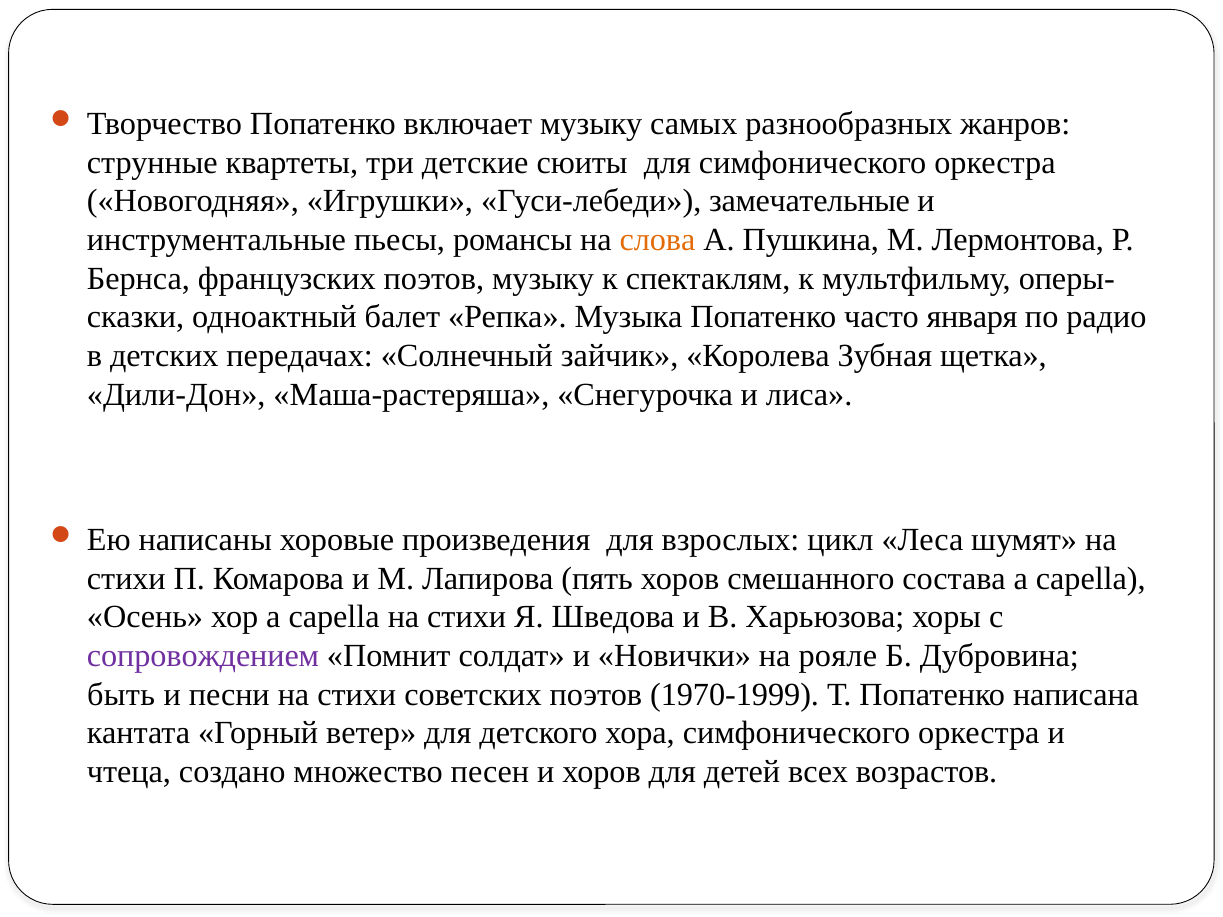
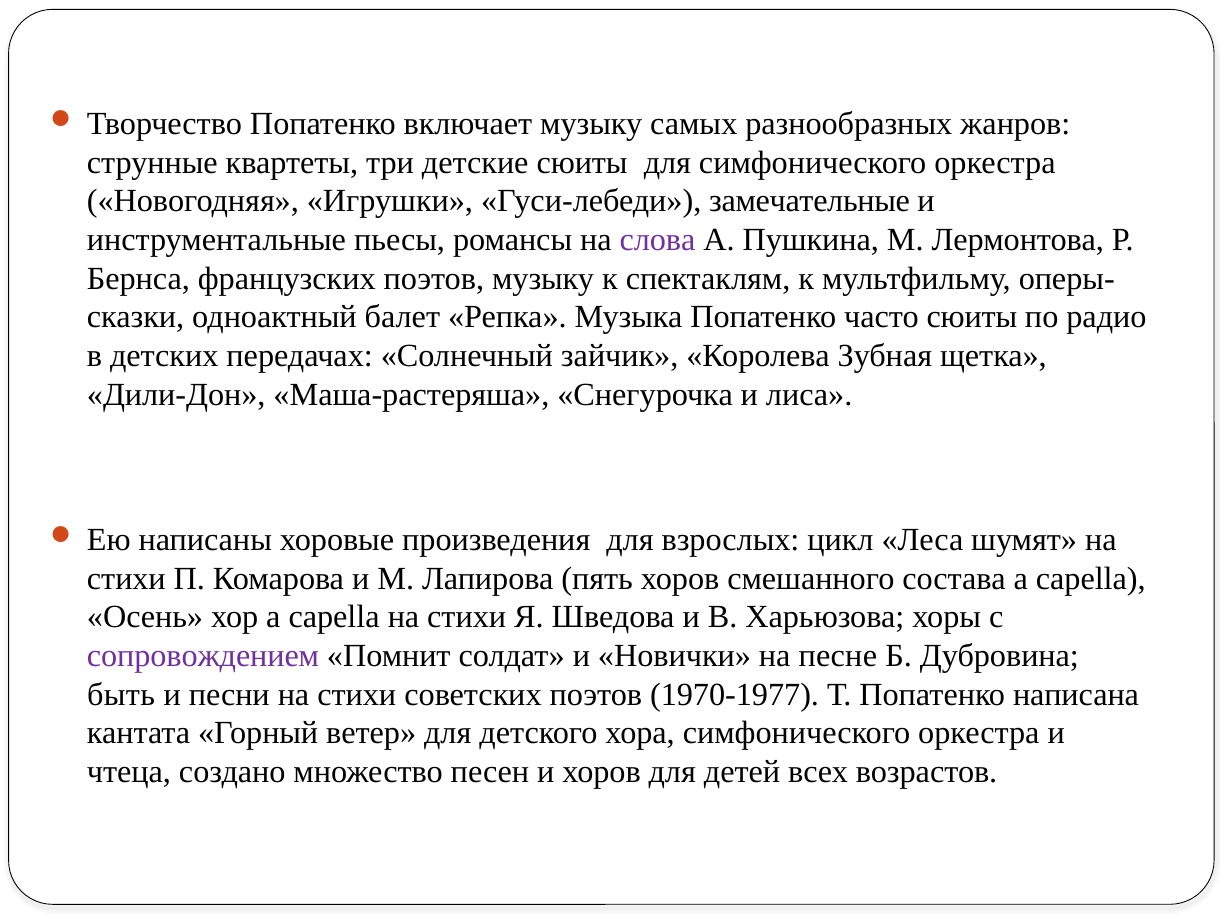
слова colour: orange -> purple
часто января: января -> сюиты
рояле: рояле -> песне
1970-1999: 1970-1999 -> 1970-1977
